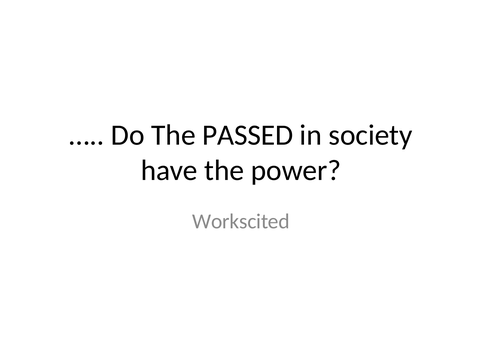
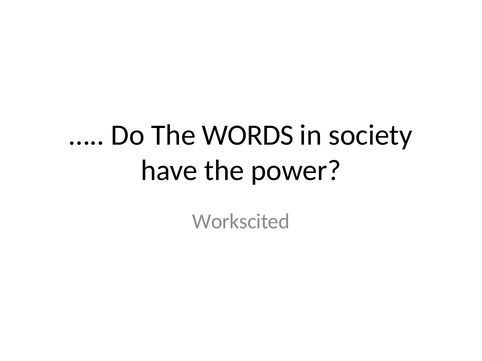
PASSED: PASSED -> WORDS
